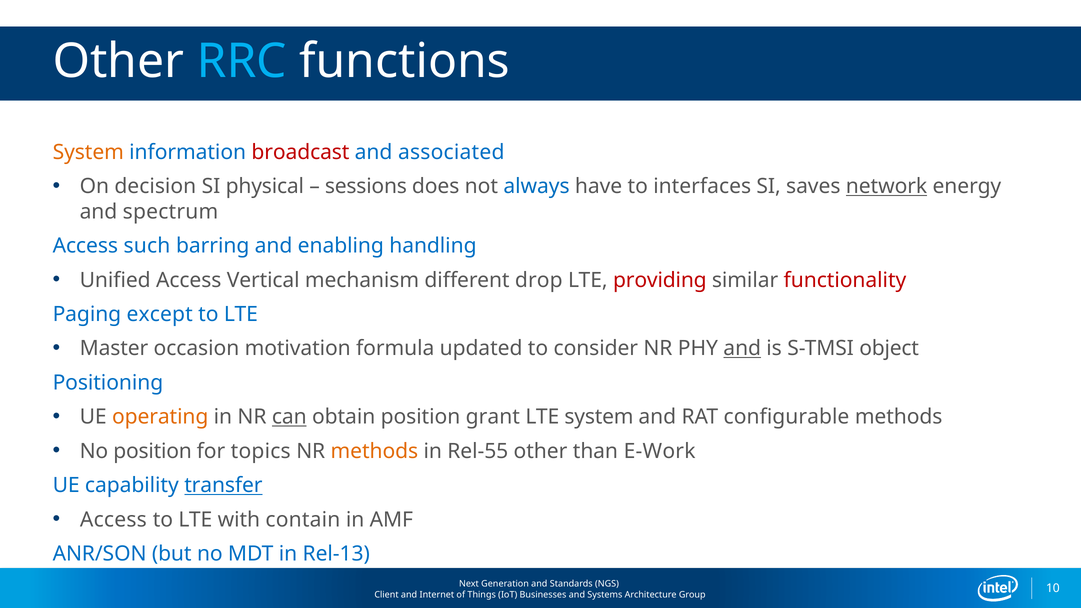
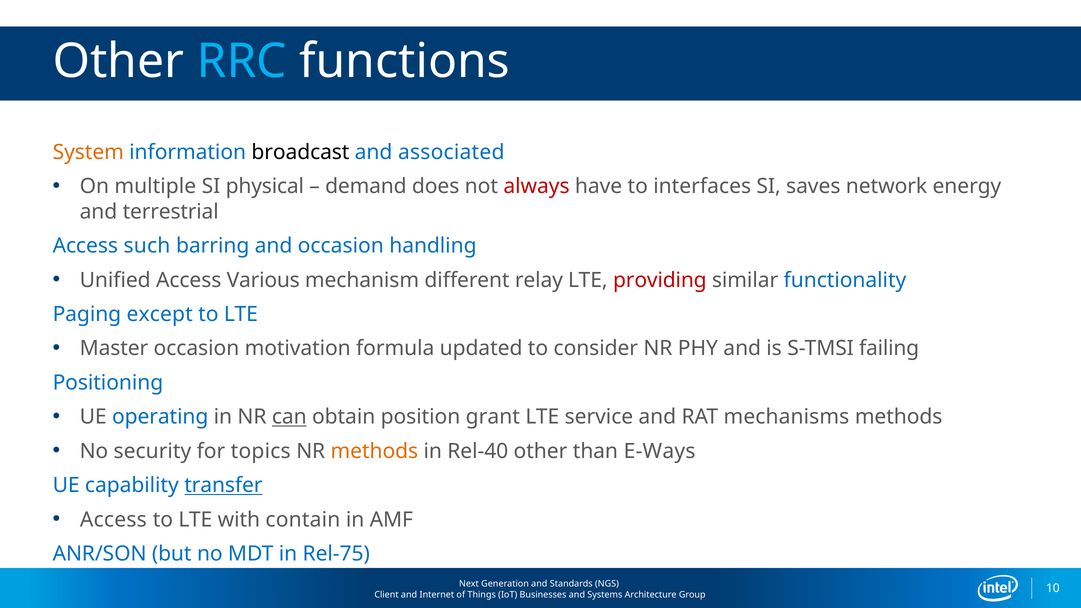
broadcast colour: red -> black
decision: decision -> multiple
sessions: sessions -> demand
always colour: blue -> red
network underline: present -> none
spectrum: spectrum -> terrestrial
and enabling: enabling -> occasion
Vertical: Vertical -> Various
drop: drop -> relay
functionality colour: red -> blue
and at (742, 349) underline: present -> none
object: object -> failing
operating colour: orange -> blue
LTE system: system -> service
configurable: configurable -> mechanisms
No position: position -> security
Rel-55: Rel-55 -> Rel-40
E-Work: E-Work -> E-Ways
Rel-13: Rel-13 -> Rel-75
